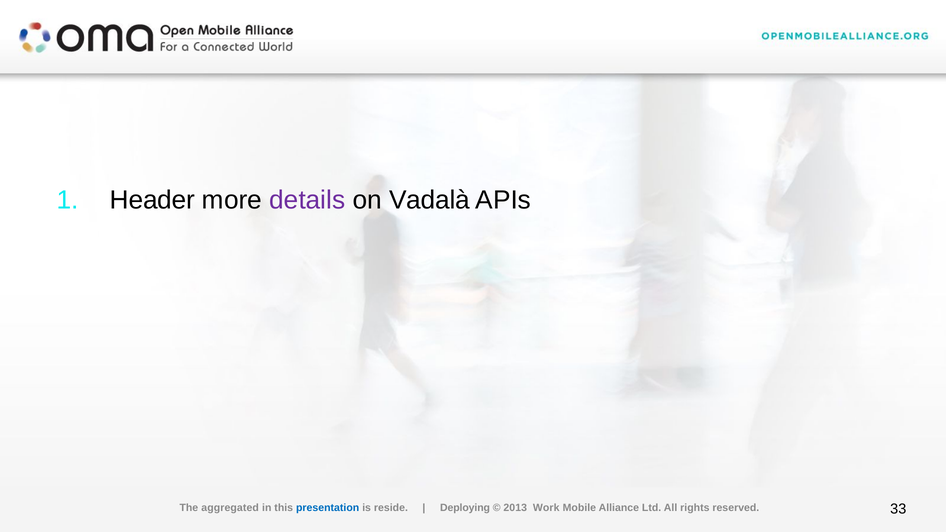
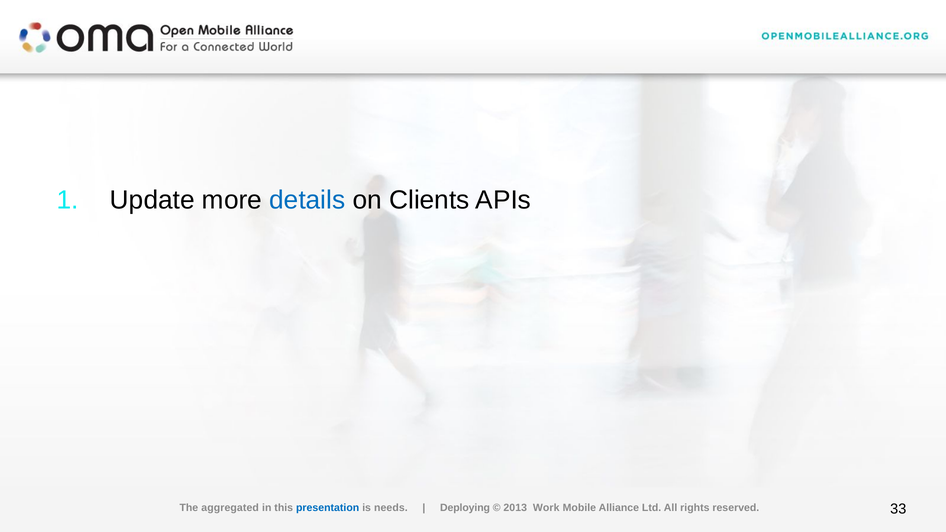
Header: Header -> Update
details colour: purple -> blue
Vadalà: Vadalà -> Clients
reside: reside -> needs
